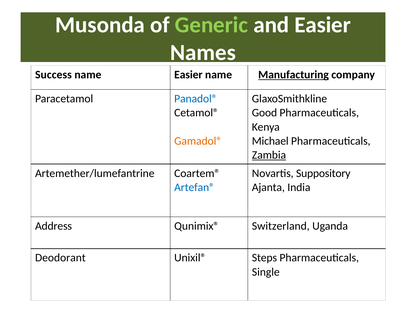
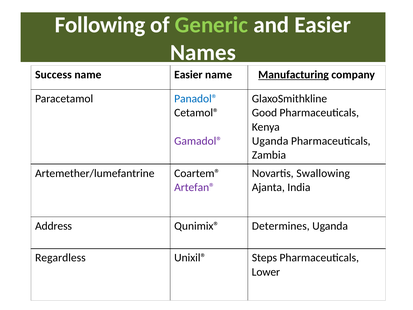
Musonda: Musonda -> Following
Gamadol® colour: orange -> purple
Michael at (270, 141): Michael -> Uganda
Zambia underline: present -> none
Suppository: Suppository -> Swallowing
Artefan® colour: blue -> purple
Switzerland: Switzerland -> Determines
Deodorant: Deodorant -> Regardless
Single: Single -> Lower
